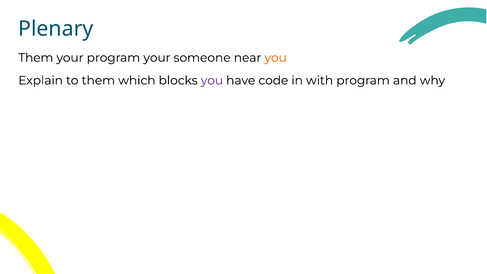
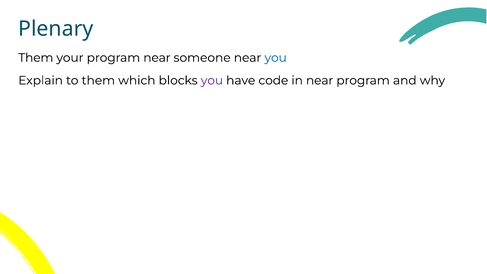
program your: your -> near
you at (276, 58) colour: orange -> blue
in with: with -> near
